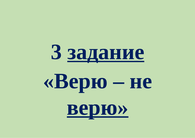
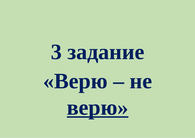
задание underline: present -> none
